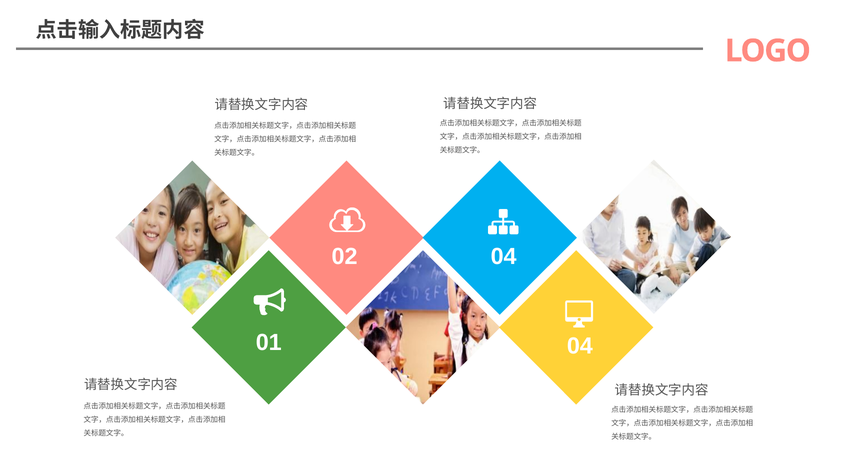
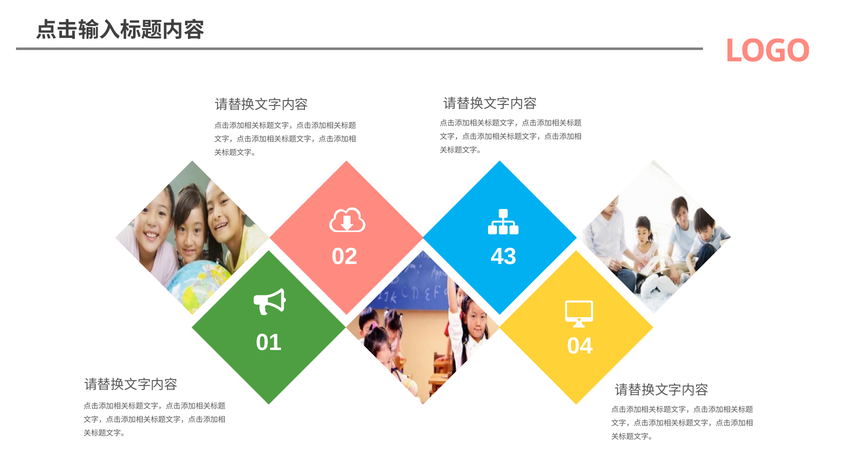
02 04: 04 -> 43
